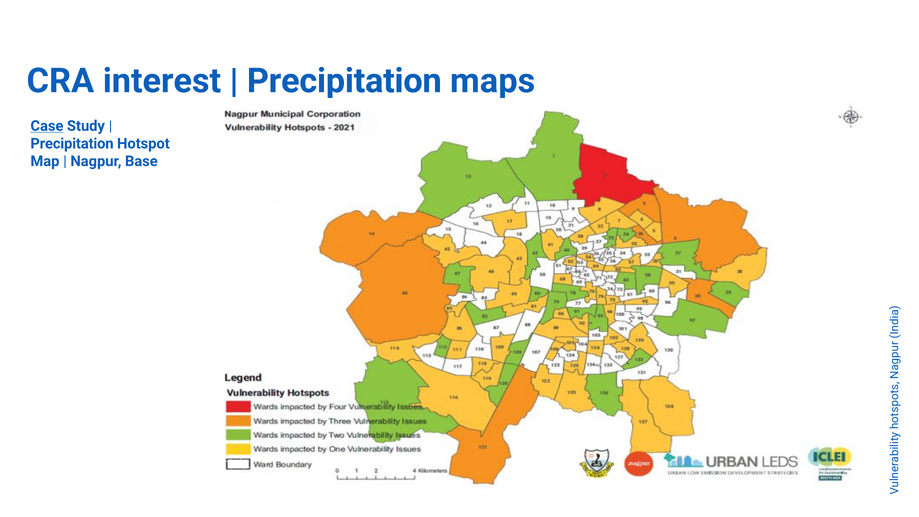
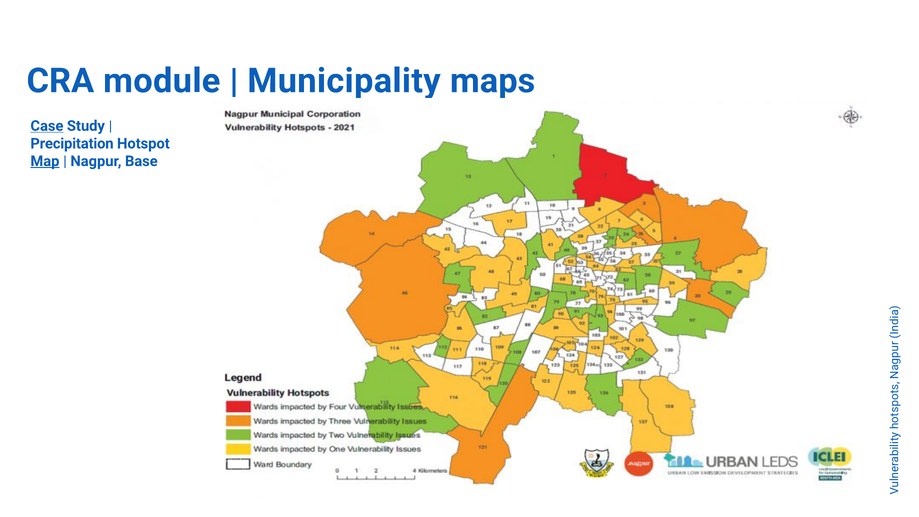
interest: interest -> module
Precipitation at (344, 81): Precipitation -> Municipality
Map underline: none -> present
